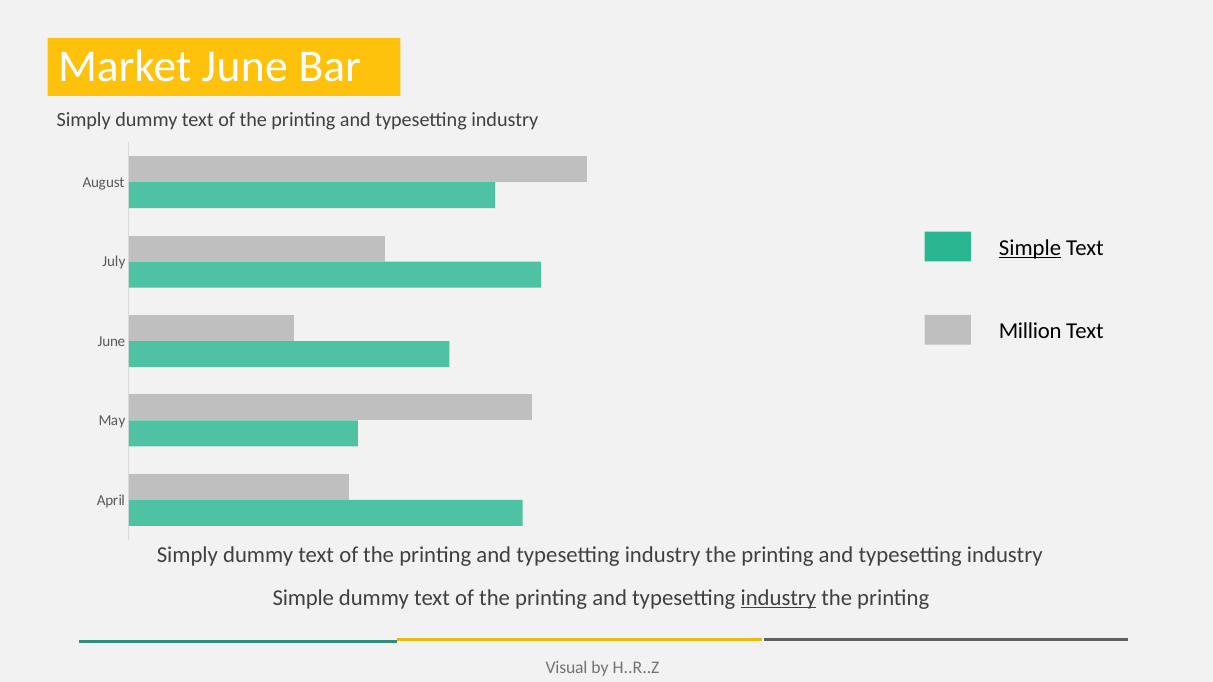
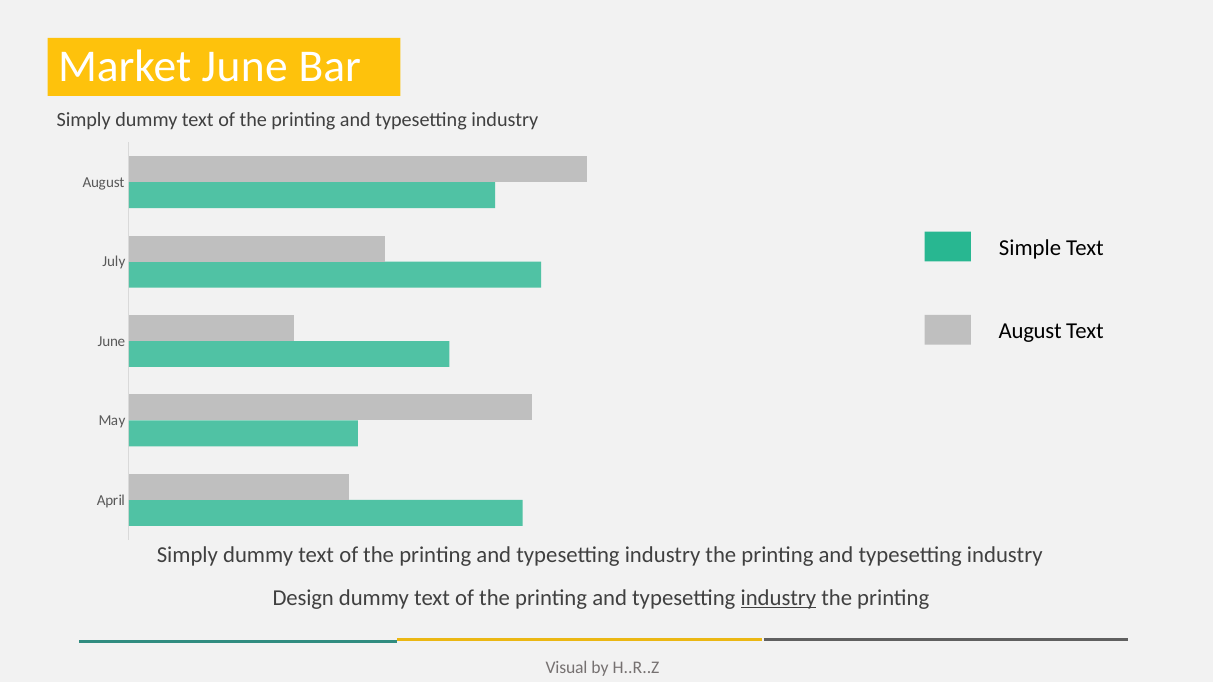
Simple at (1030, 248) underline: present -> none
Million at (1030, 331): Million -> August
Simple at (303, 598): Simple -> Design
